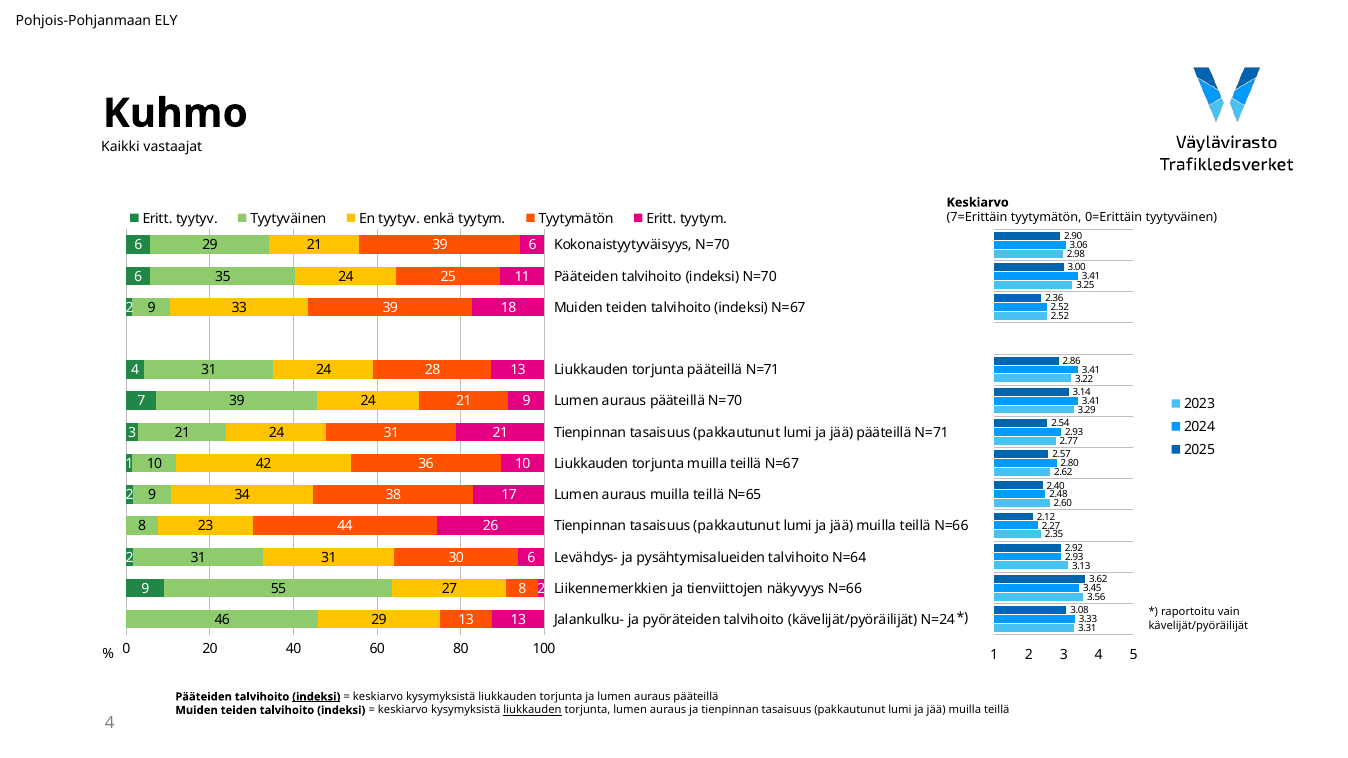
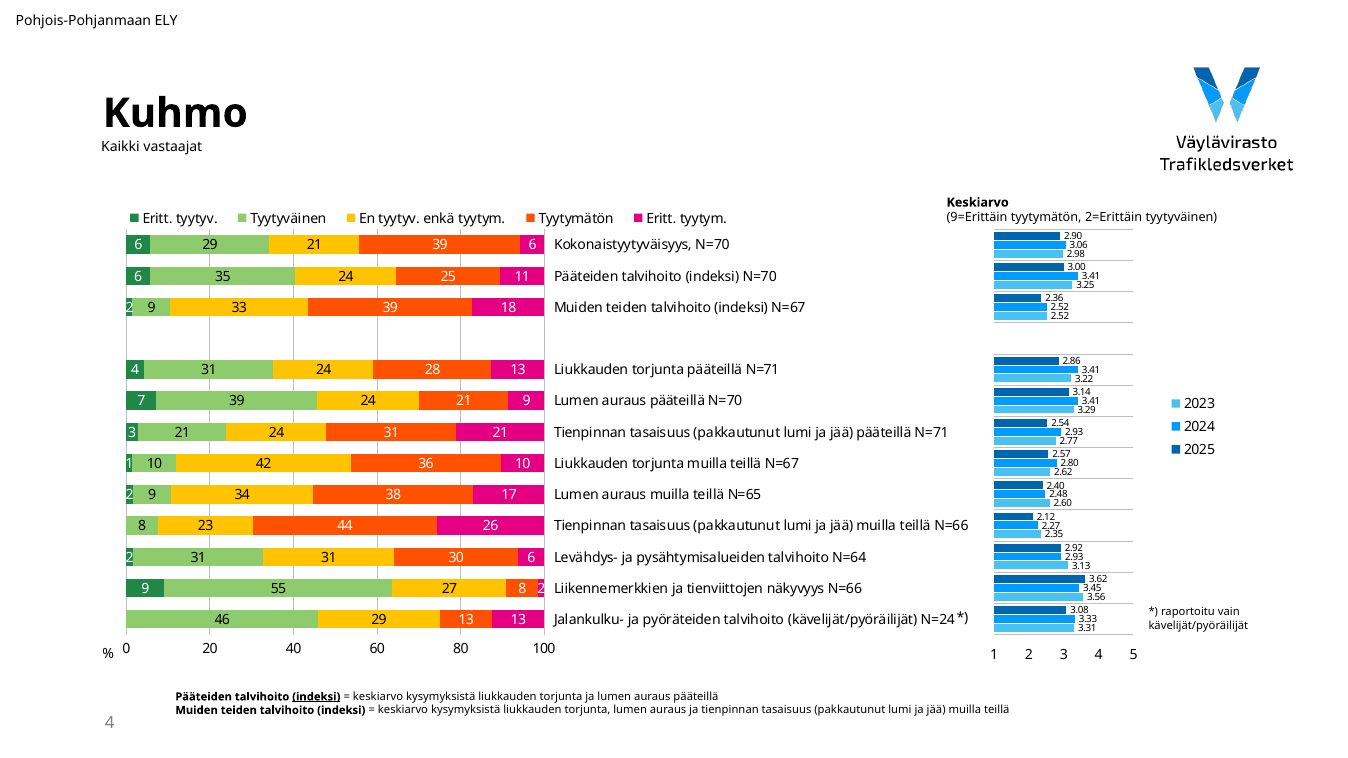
7=Erittäin: 7=Erittäin -> 9=Erittäin
0=Erittäin: 0=Erittäin -> 2=Erittäin
liukkauden at (532, 710) underline: present -> none
